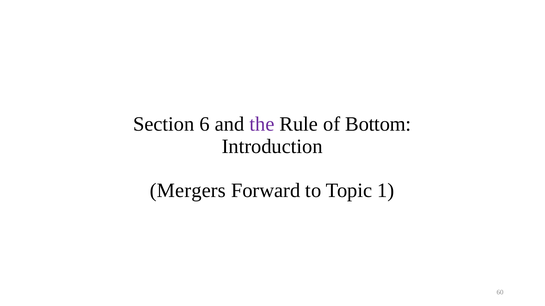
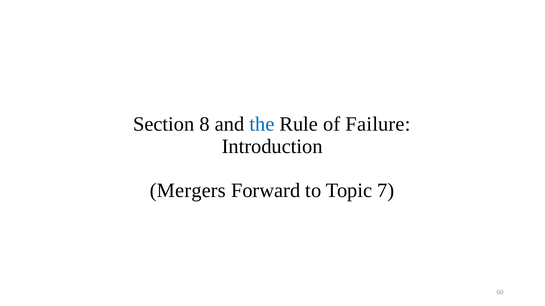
6: 6 -> 8
the colour: purple -> blue
Bottom: Bottom -> Failure
1: 1 -> 7
